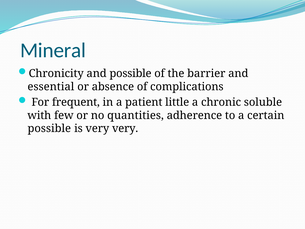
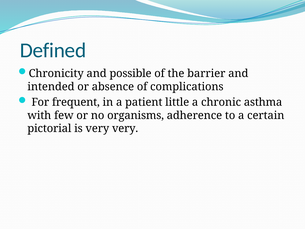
Mineral: Mineral -> Defined
essential: essential -> intended
soluble: soluble -> asthma
quantities: quantities -> organisms
possible at (49, 128): possible -> pictorial
